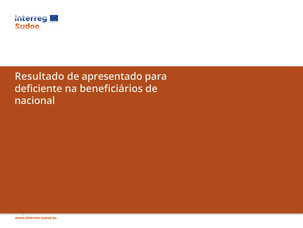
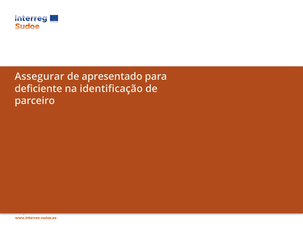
Resultado: Resultado -> Assegurar
beneficiários: beneficiários -> identificação
nacional: nacional -> parceiro
